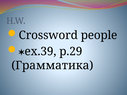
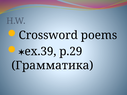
people: people -> poems
